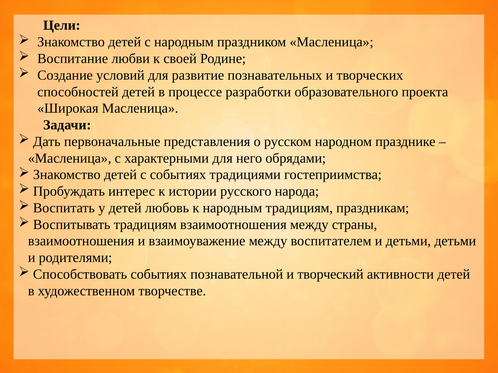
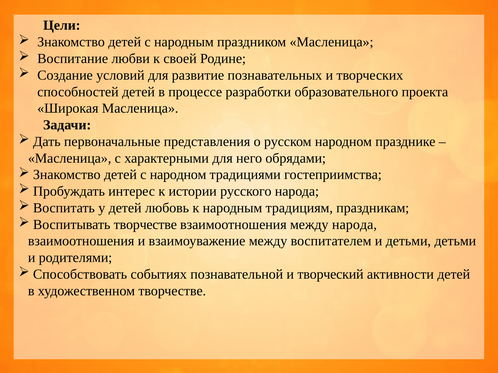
с событиях: событиях -> народном
Воспитывать традициям: традициям -> творчестве
между страны: страны -> народа
